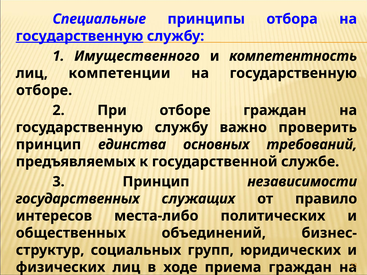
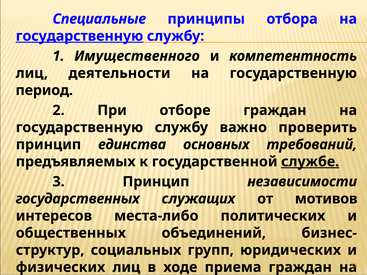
компетенции: компетенции -> деятельности
отборе at (44, 90): отборе -> период
службе underline: none -> present
правило: правило -> мотивов
